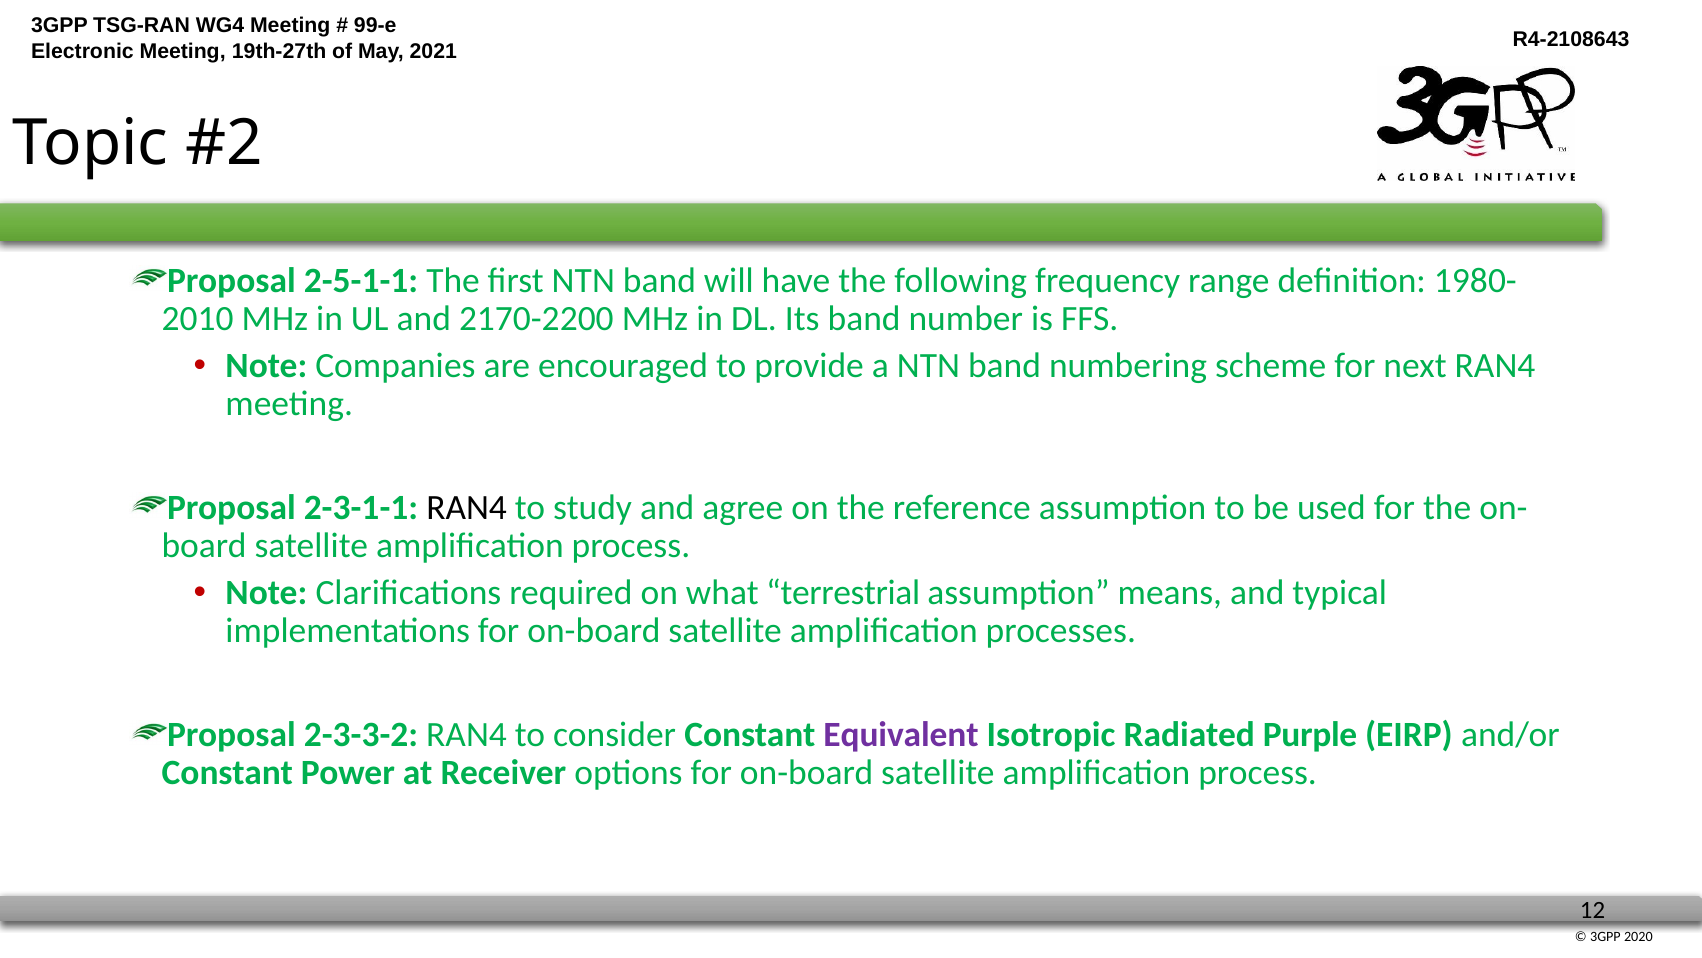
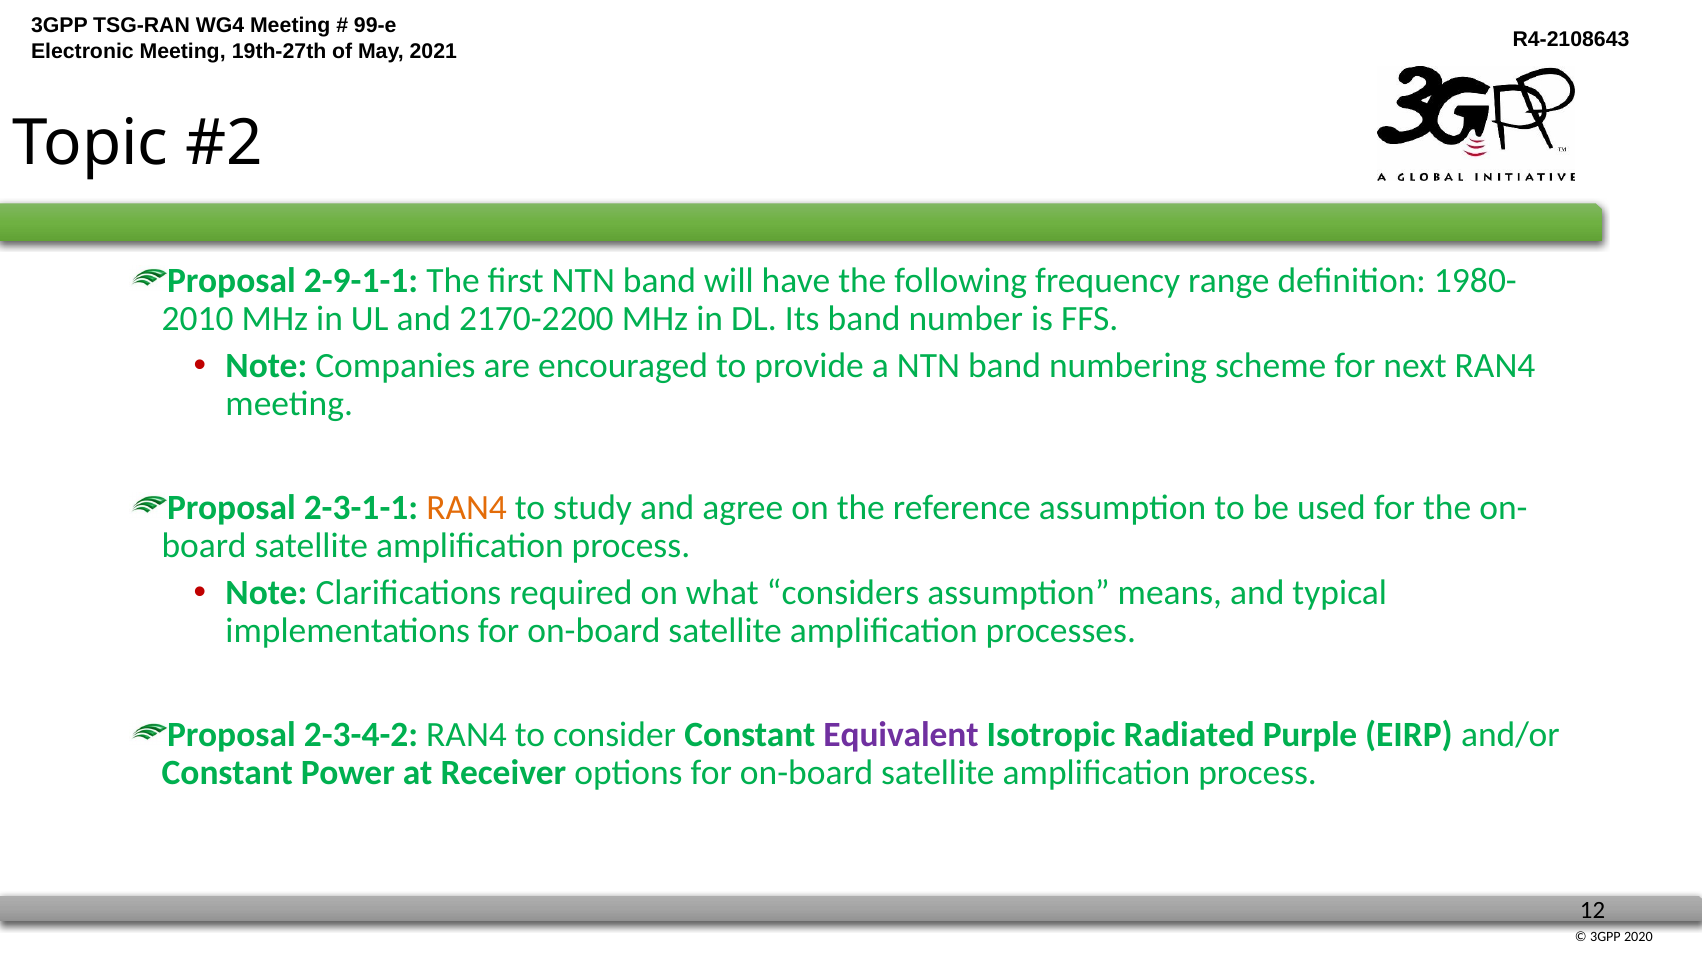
2-5-1-1: 2-5-1-1 -> 2-9-1-1
RAN4 at (467, 507) colour: black -> orange
terrestrial: terrestrial -> considers
2-3-3-2: 2-3-3-2 -> 2-3-4-2
